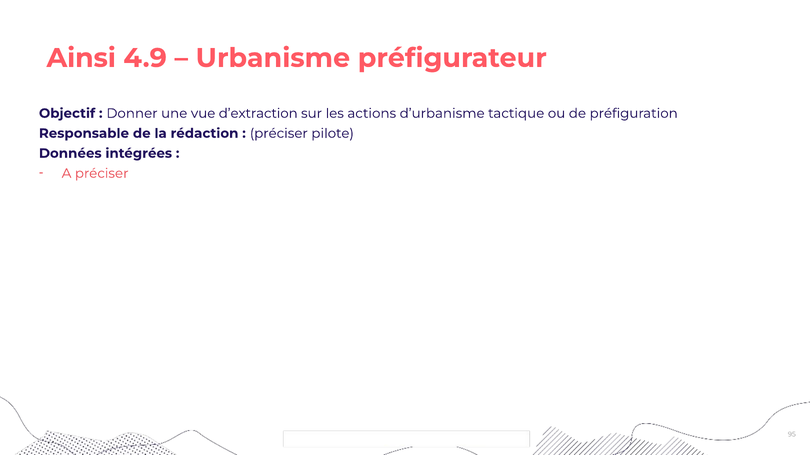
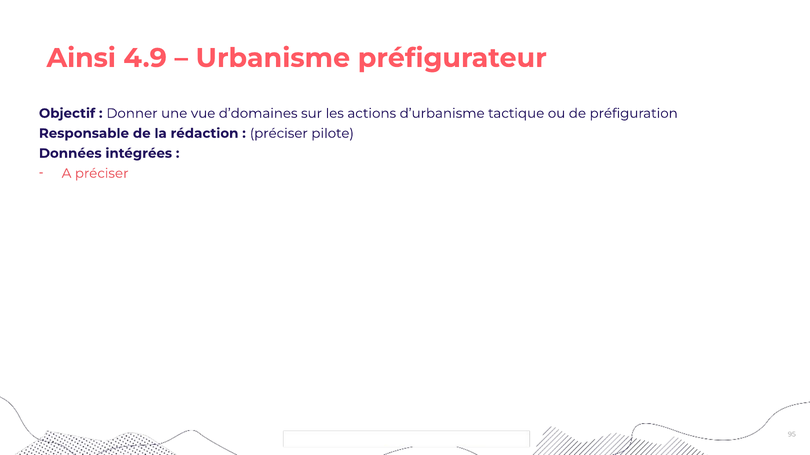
d’extraction: d’extraction -> d’domaines
